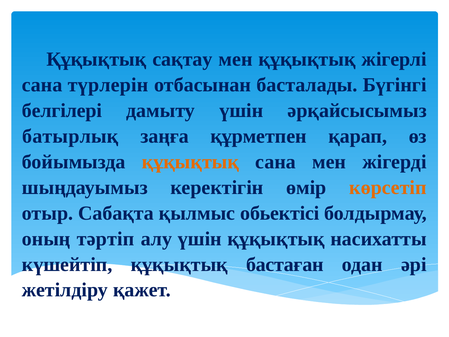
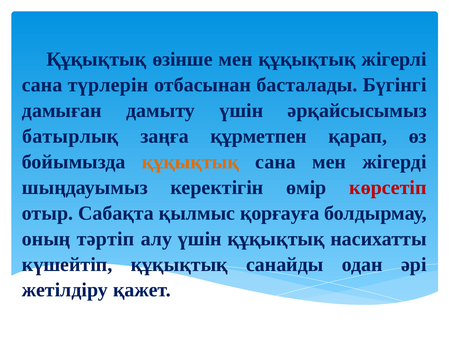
сақтау: сақтау -> өзінше
белгілері: белгілері -> дамыған
көрсетіп colour: orange -> red
обьектісі: обьектісі -> қорғауға
бастаған: бастаған -> санайды
